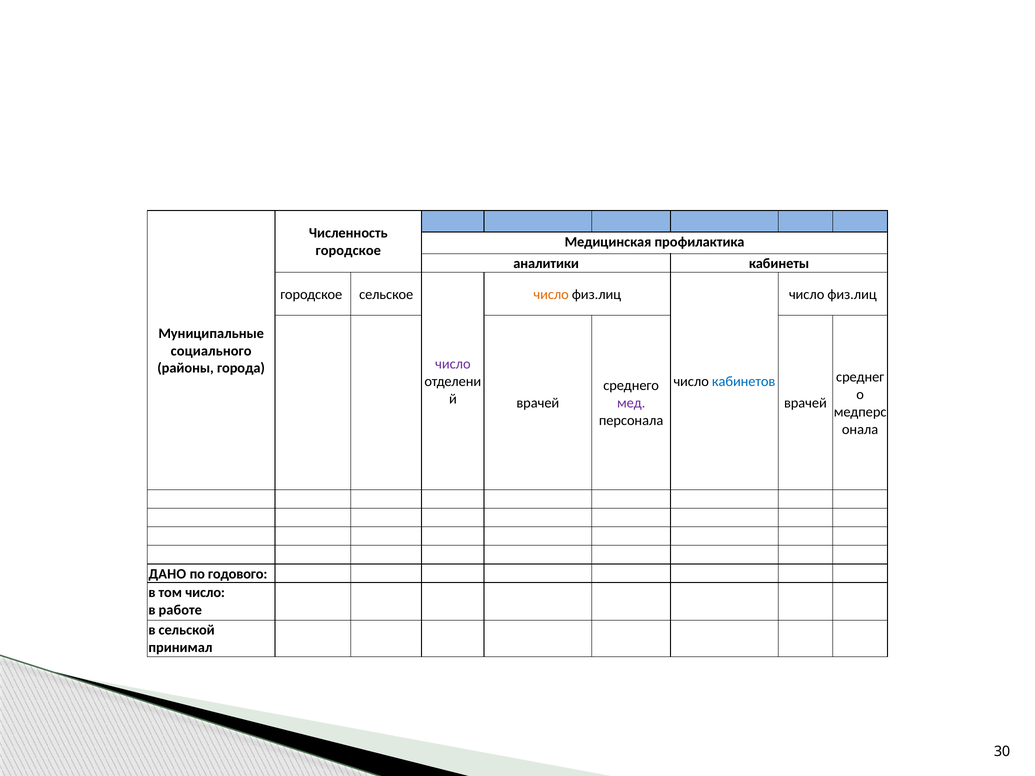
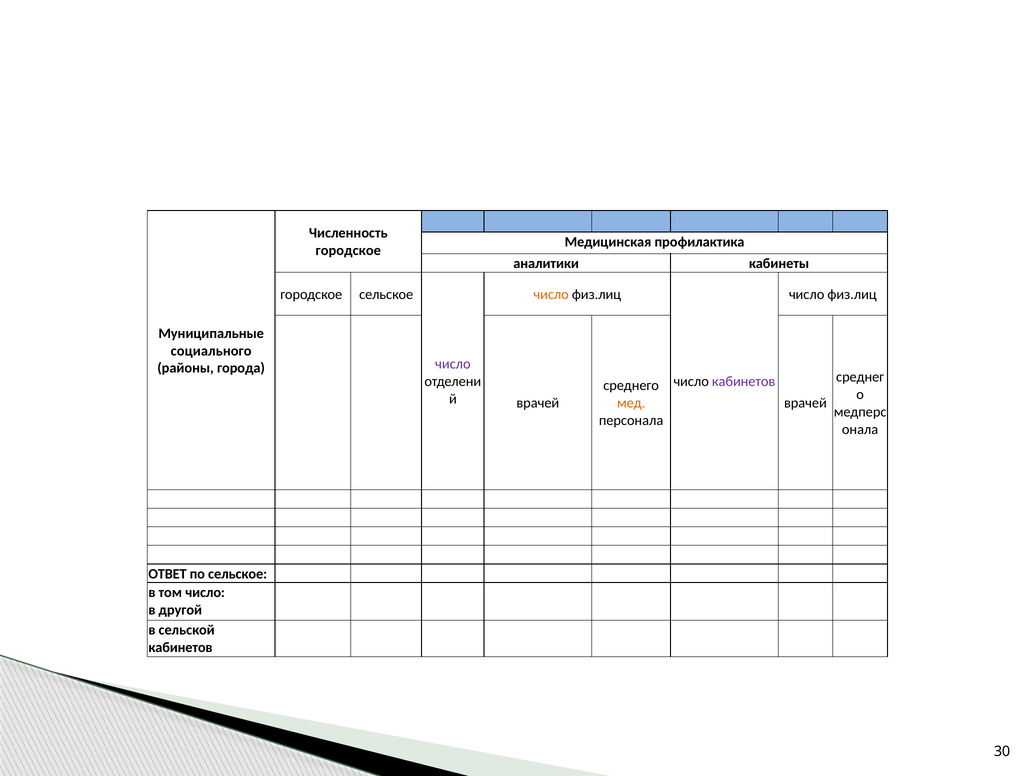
кабинетов at (744, 382) colour: blue -> purple
мед colour: purple -> orange
ДАНО: ДАНО -> ОТВЕТ
по годового: годового -> сельское
работе: работе -> другой
принимал at (180, 648): принимал -> кабинетов
